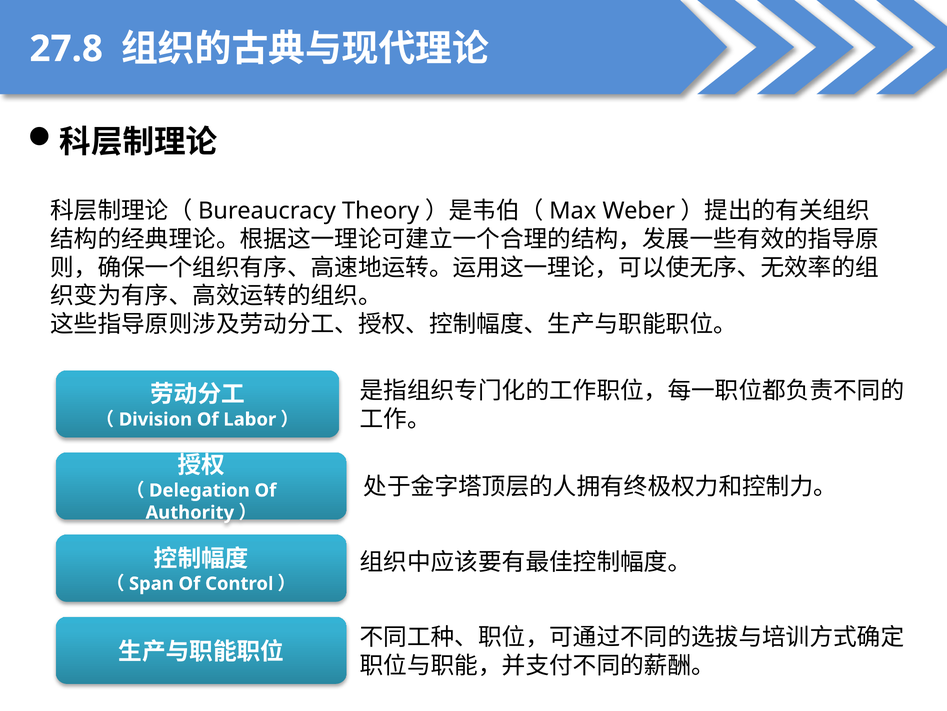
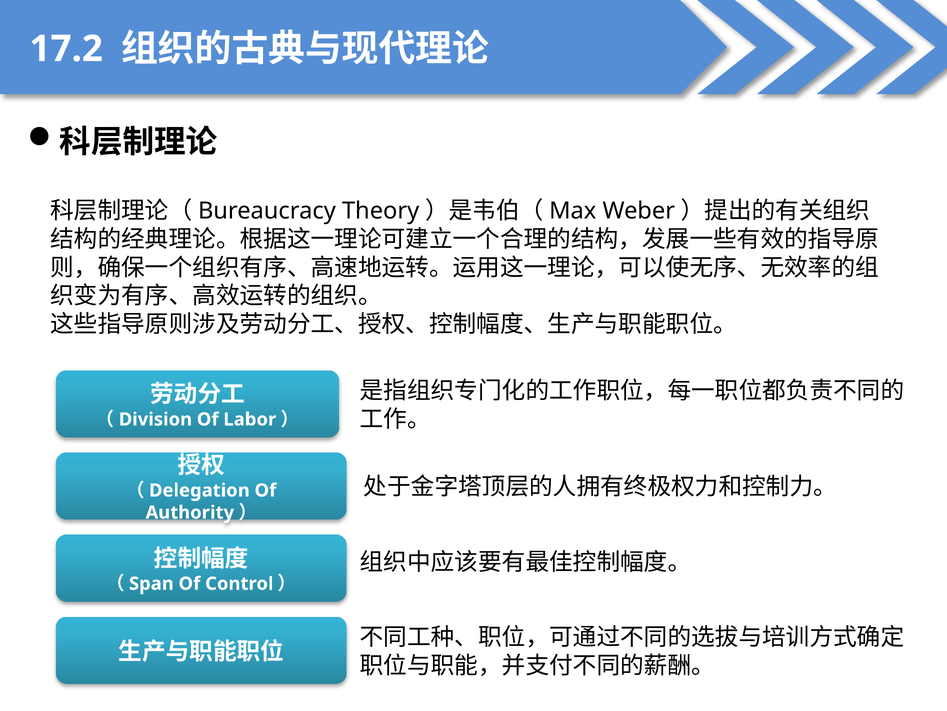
27.8: 27.8 -> 17.2
